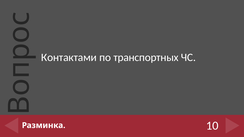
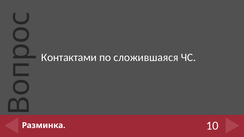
транспортных: транспортных -> сложившаяся
